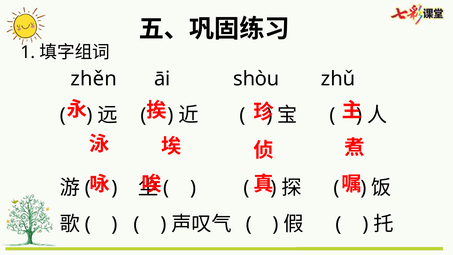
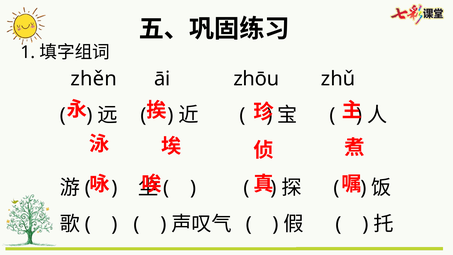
shòu: shòu -> zhōu
